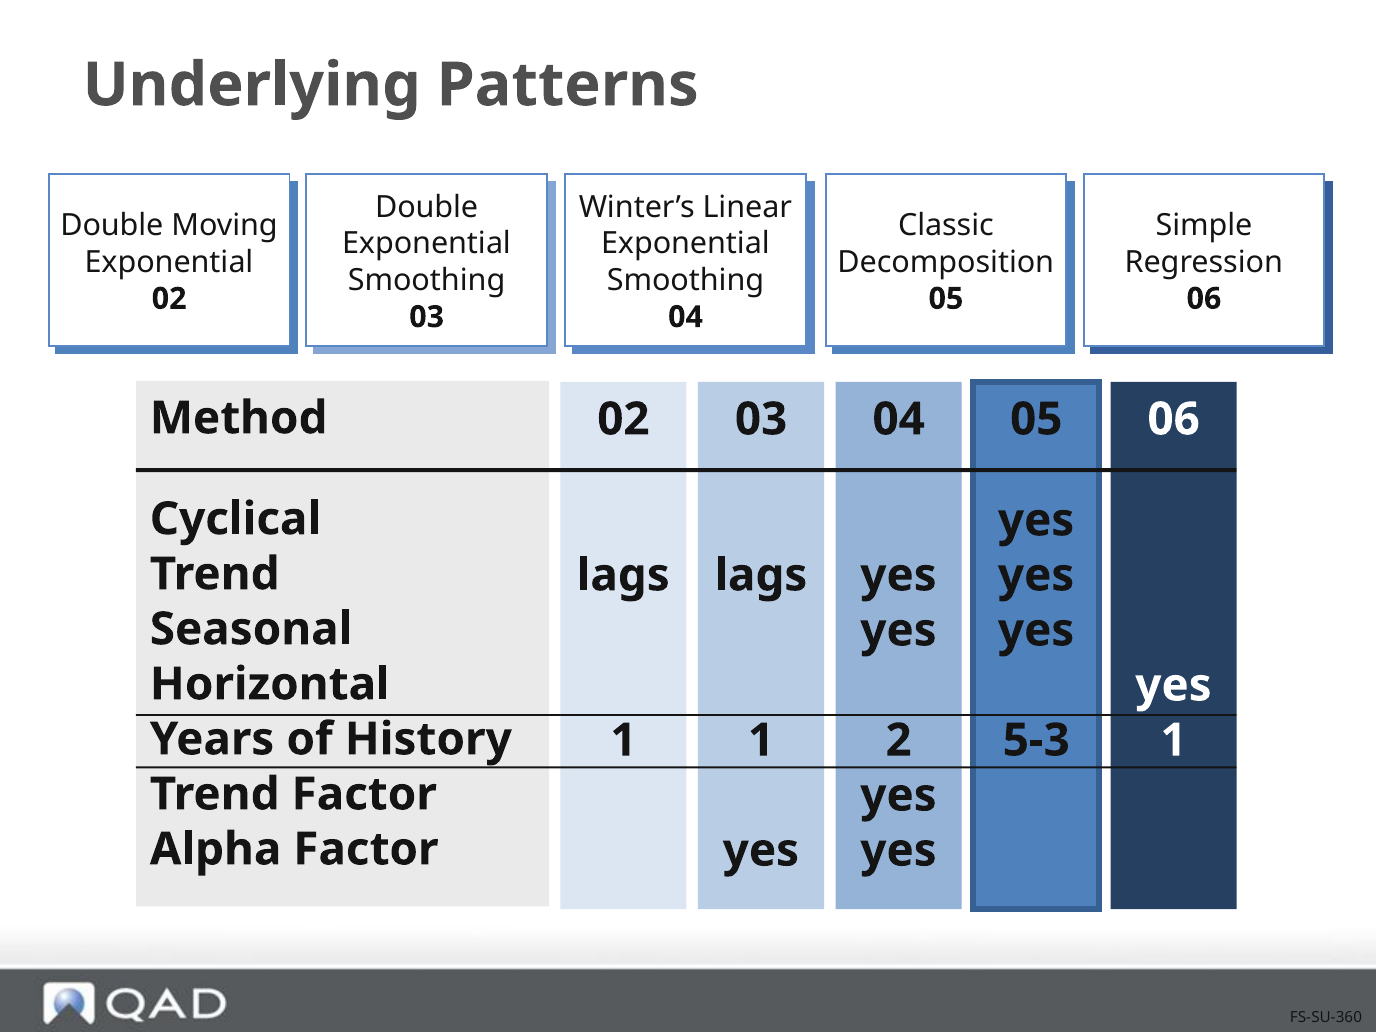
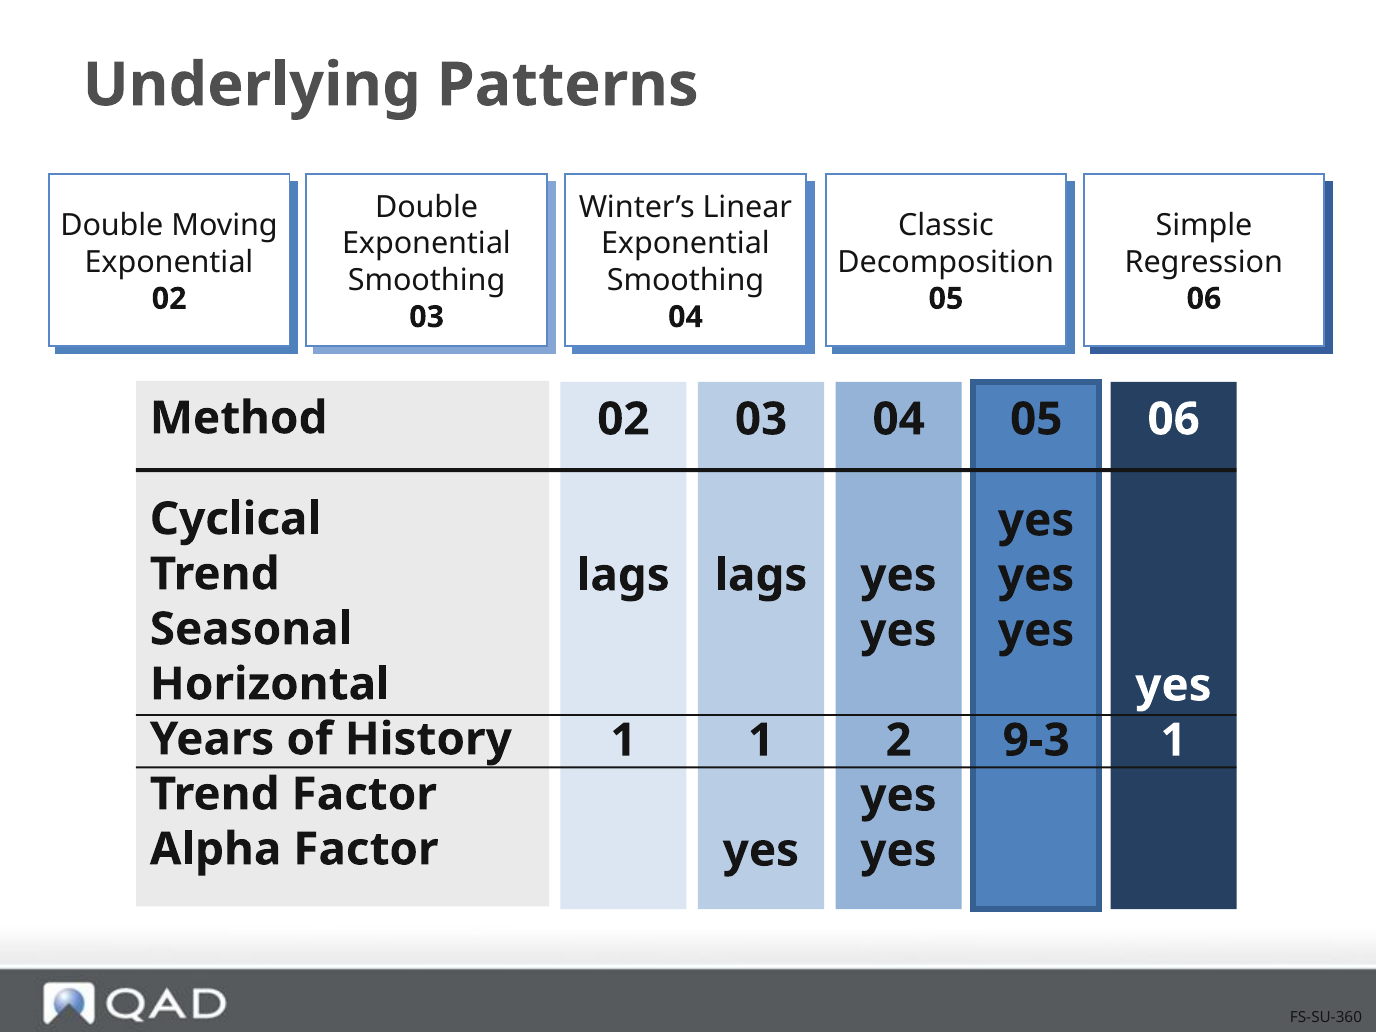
5-3: 5-3 -> 9-3
